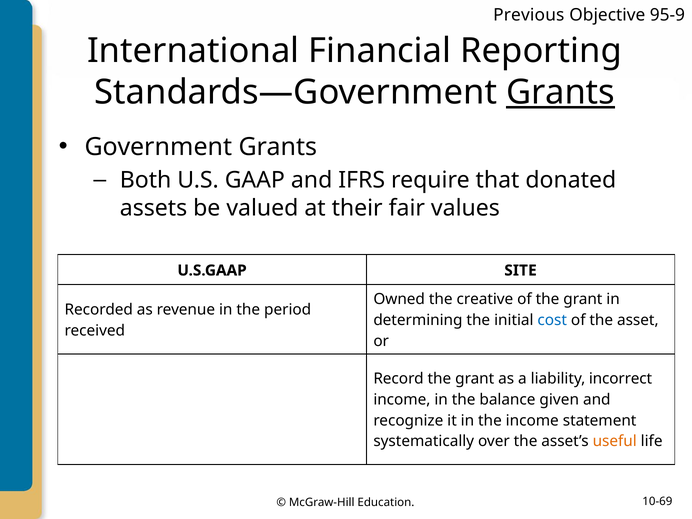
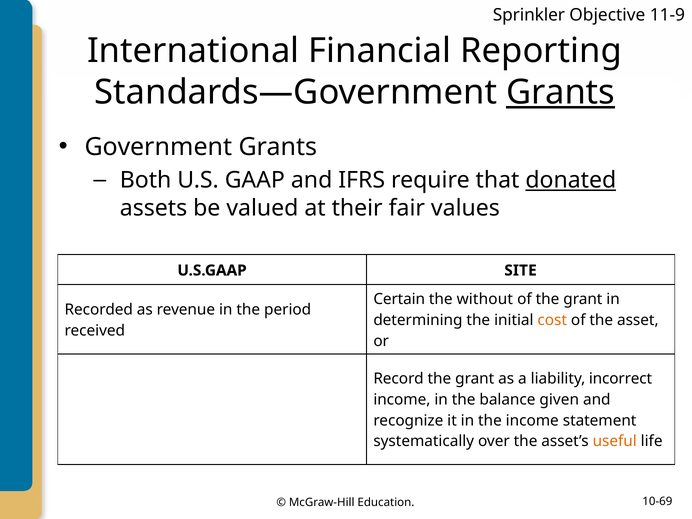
Previous: Previous -> Sprinkler
95-9: 95-9 -> 11-9
donated underline: none -> present
Owned: Owned -> Certain
creative: creative -> without
cost colour: blue -> orange
